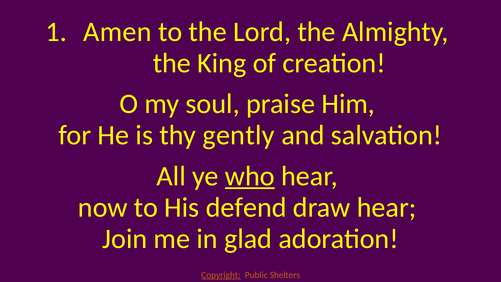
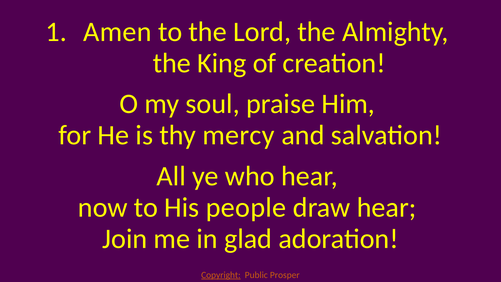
gently: gently -> mercy
who underline: present -> none
defend: defend -> people
Shelters: Shelters -> Prosper
